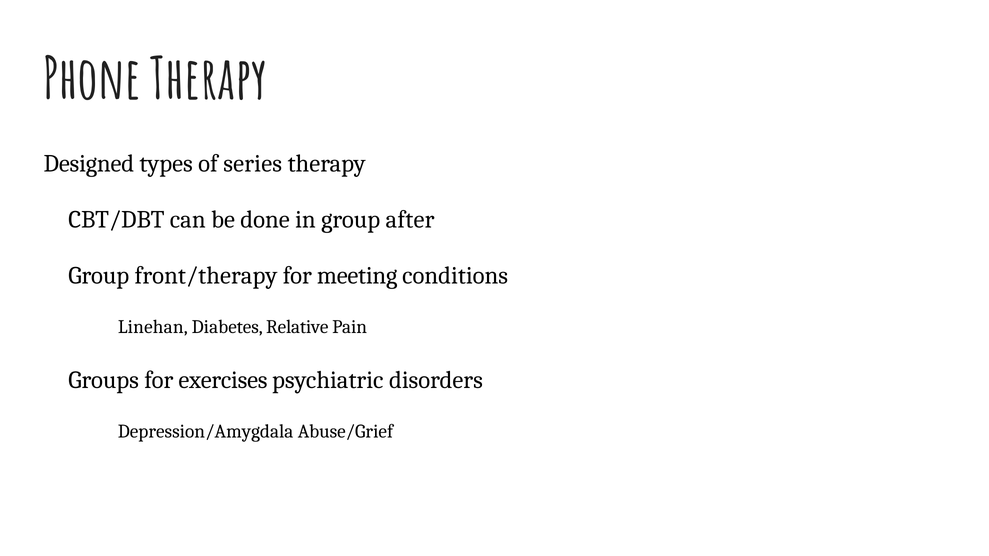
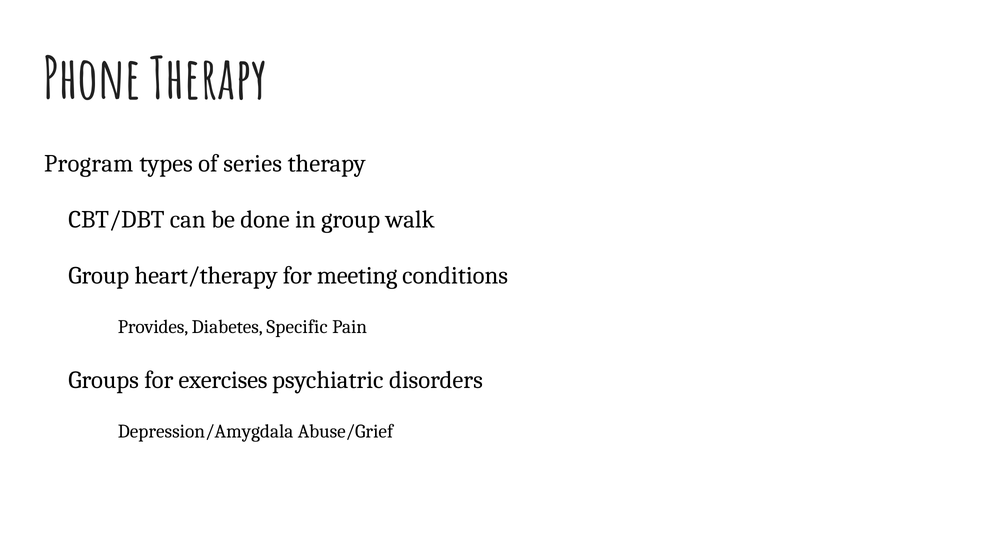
Designed: Designed -> Program
after: after -> walk
front/therapy: front/therapy -> heart/therapy
Linehan: Linehan -> Provides
Relative: Relative -> Specific
